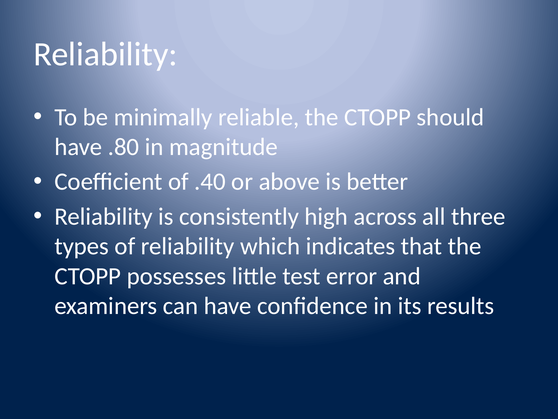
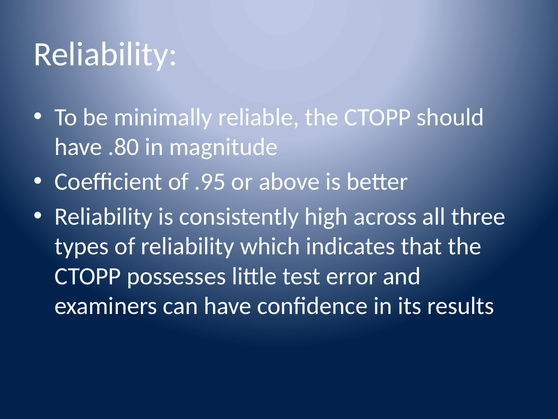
.40: .40 -> .95
